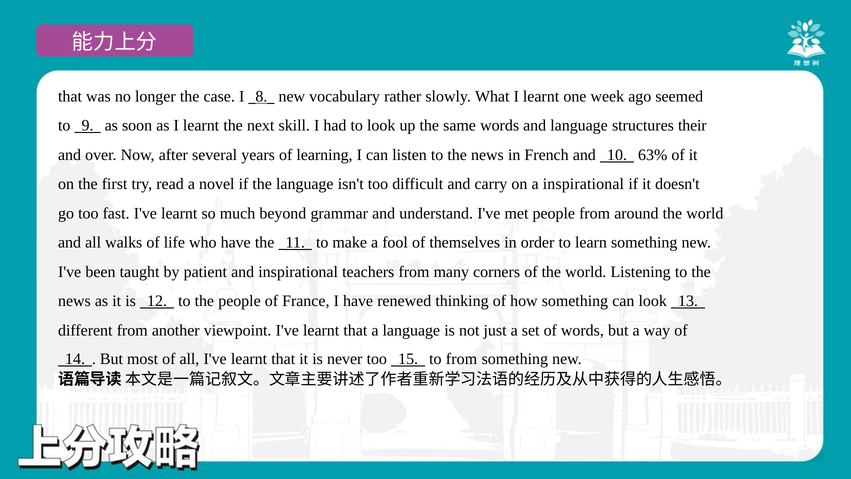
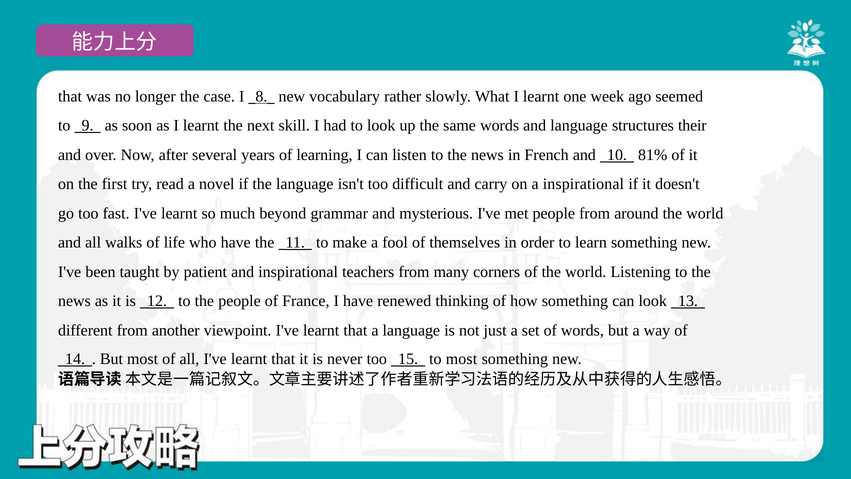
63%: 63% -> 81%
understand: understand -> mysterious
to from: from -> most
